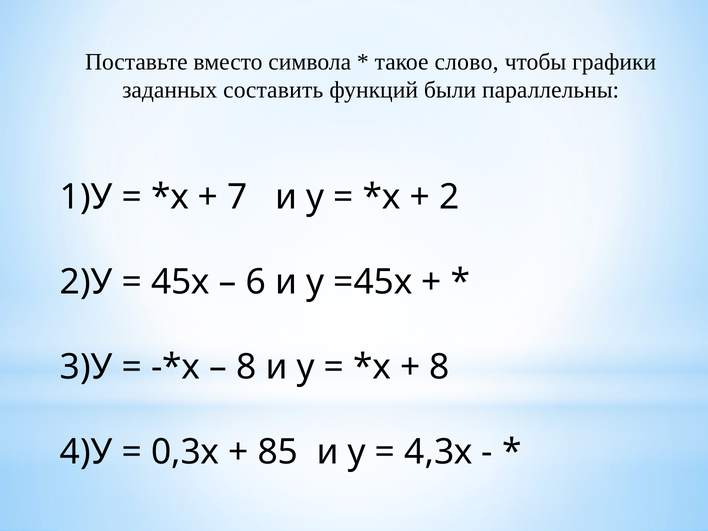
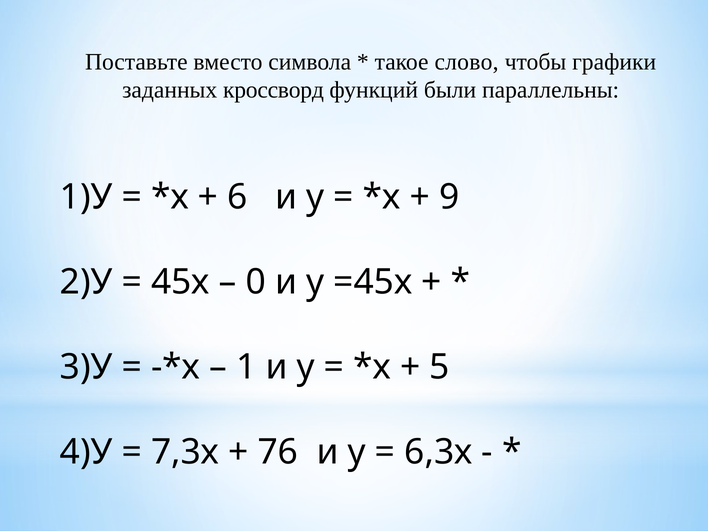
составить: составить -> кроссворд
7: 7 -> 6
2: 2 -> 9
6: 6 -> 0
8 at (246, 367): 8 -> 1
8 at (440, 367): 8 -> 5
0,3х: 0,3х -> 7,3х
85: 85 -> 76
4,3х: 4,3х -> 6,3х
